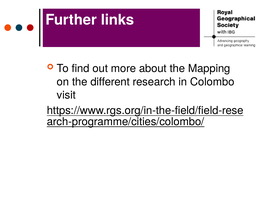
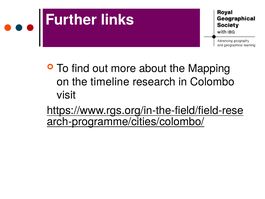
different: different -> timeline
